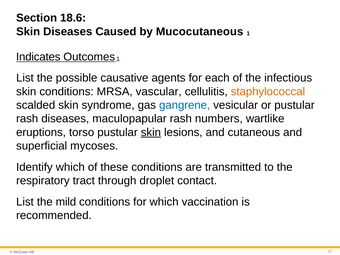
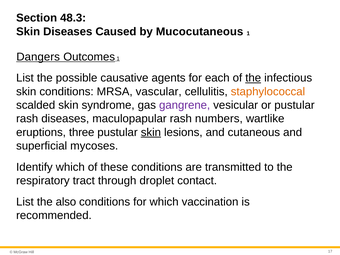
18.6: 18.6 -> 48.3
Indicates: Indicates -> Dangers
the at (253, 78) underline: none -> present
gangrene colour: blue -> purple
torso: torso -> three
mild: mild -> also
